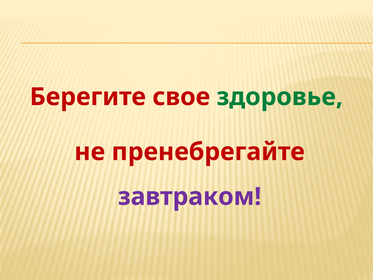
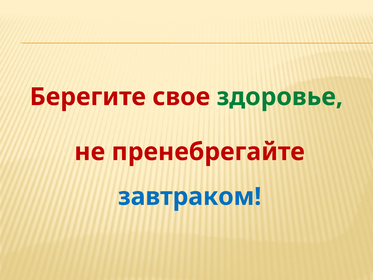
завтраком colour: purple -> blue
